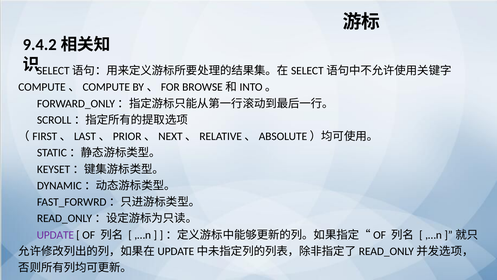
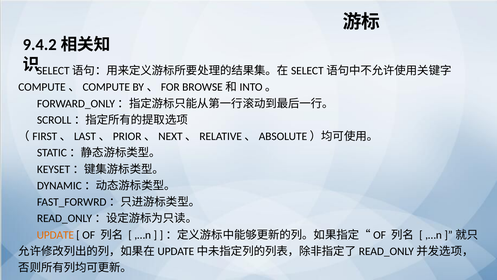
UPDATE colour: purple -> orange
